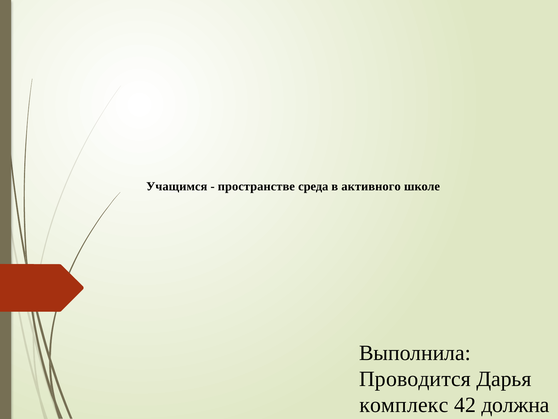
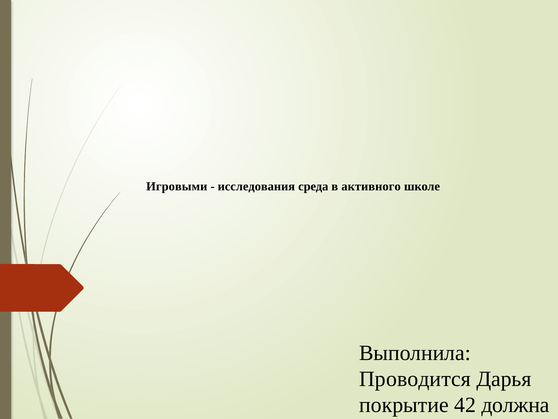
Учащимся: Учащимся -> Игровыми
пространстве: пространстве -> исследования
комплекс: комплекс -> покрытие
